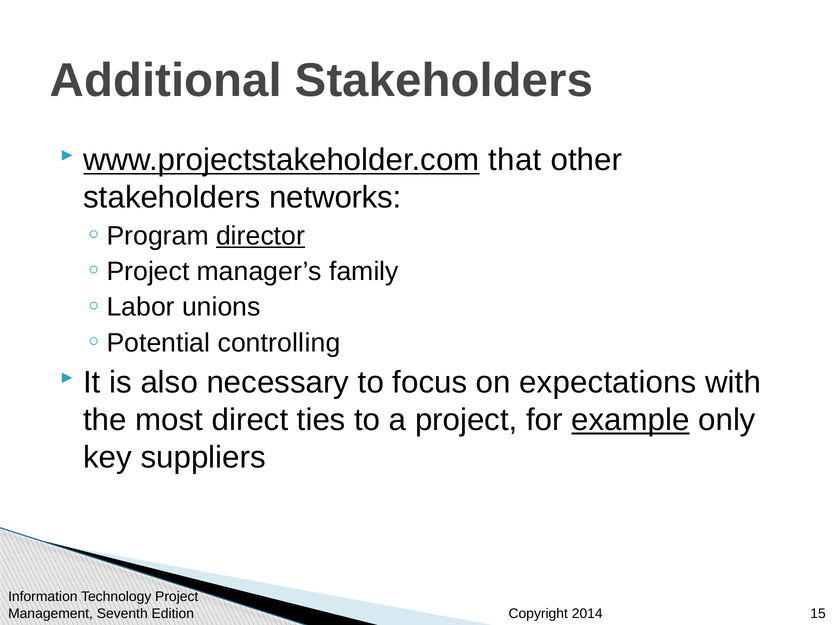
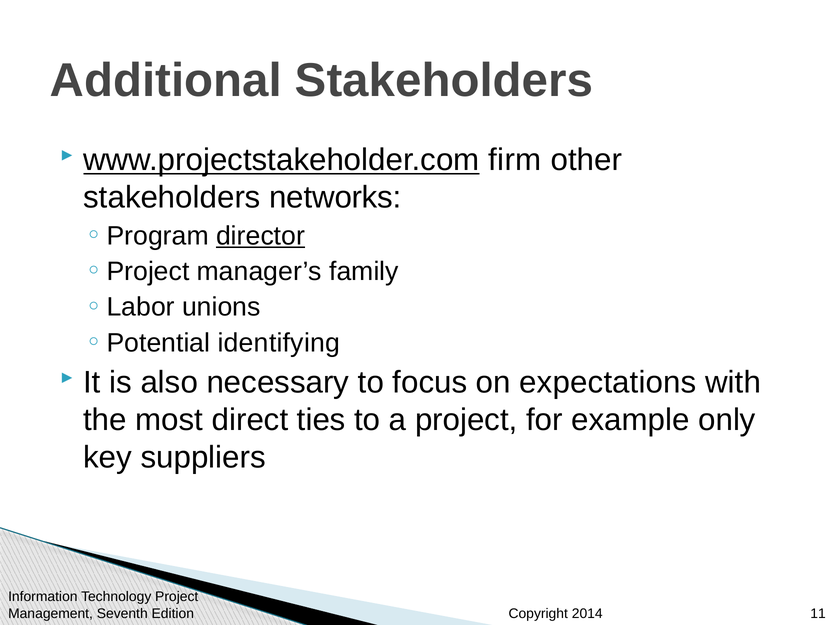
that: that -> firm
controlling: controlling -> identifying
example underline: present -> none
15: 15 -> 11
